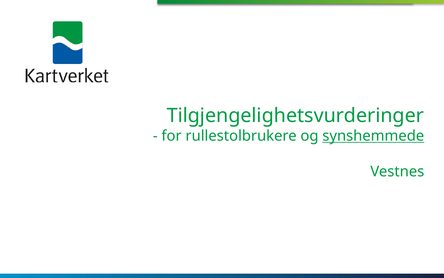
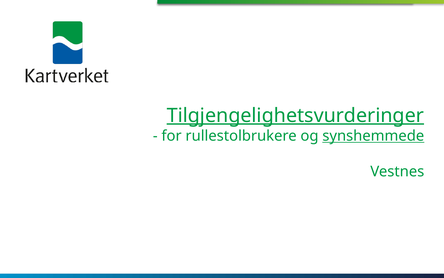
Tilgjengelighetsvurderinger underline: none -> present
